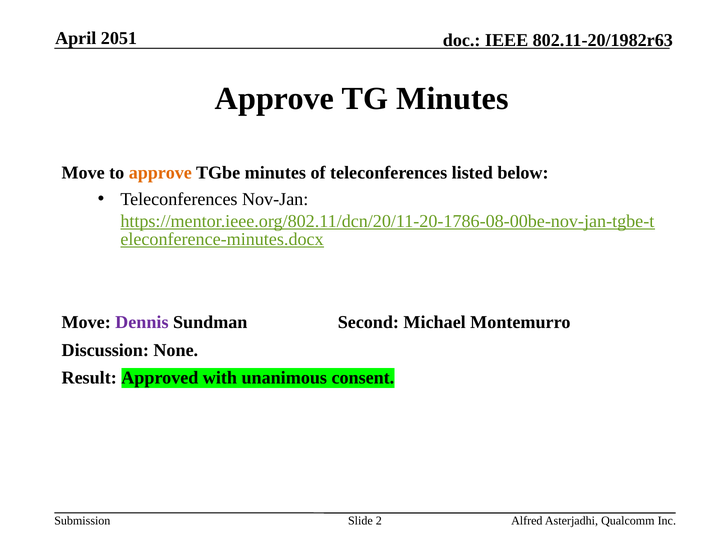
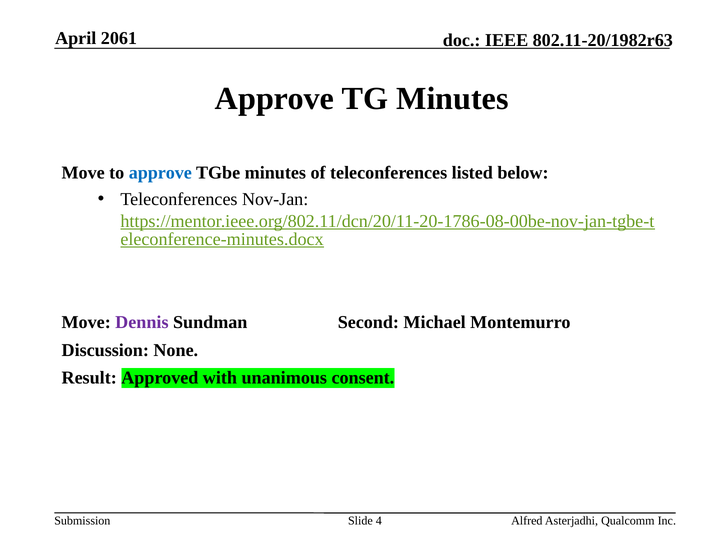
2051: 2051 -> 2061
approve at (160, 173) colour: orange -> blue
2: 2 -> 4
